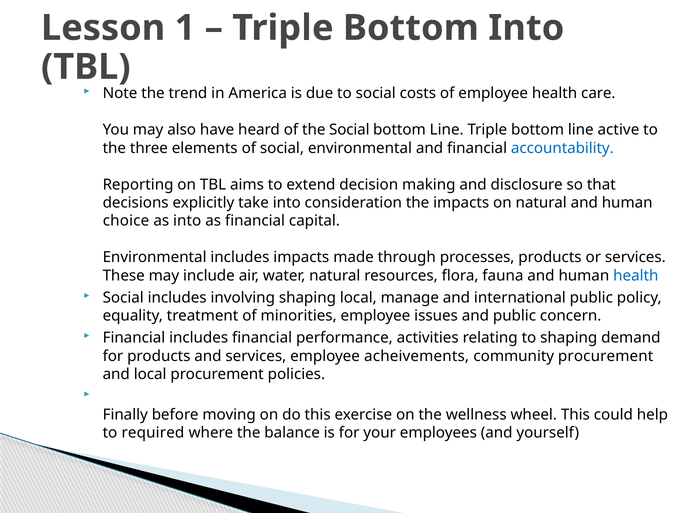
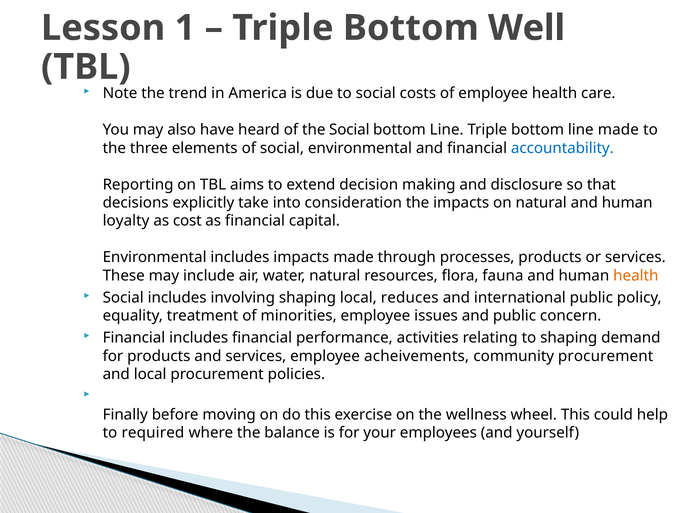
Bottom Into: Into -> Well
line active: active -> made
choice: choice -> loyalty
as into: into -> cost
health at (636, 276) colour: blue -> orange
manage: manage -> reduces
